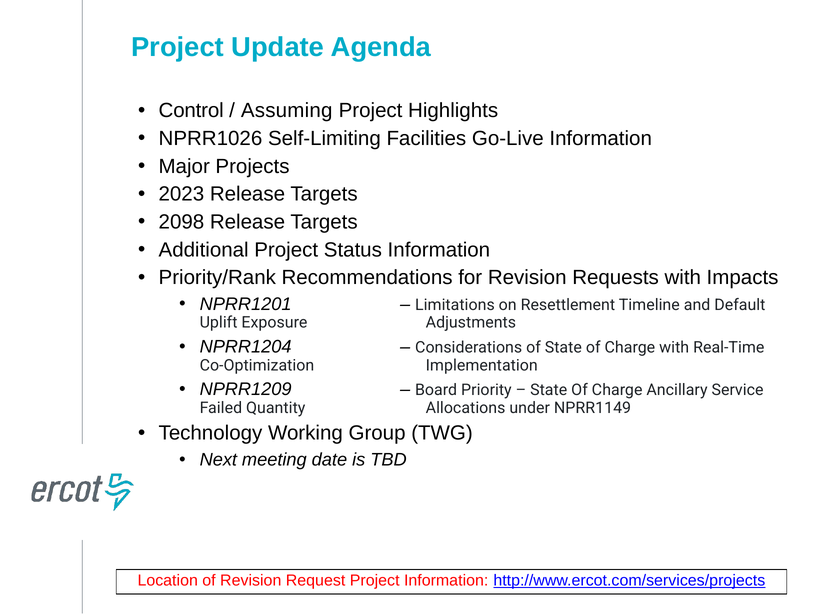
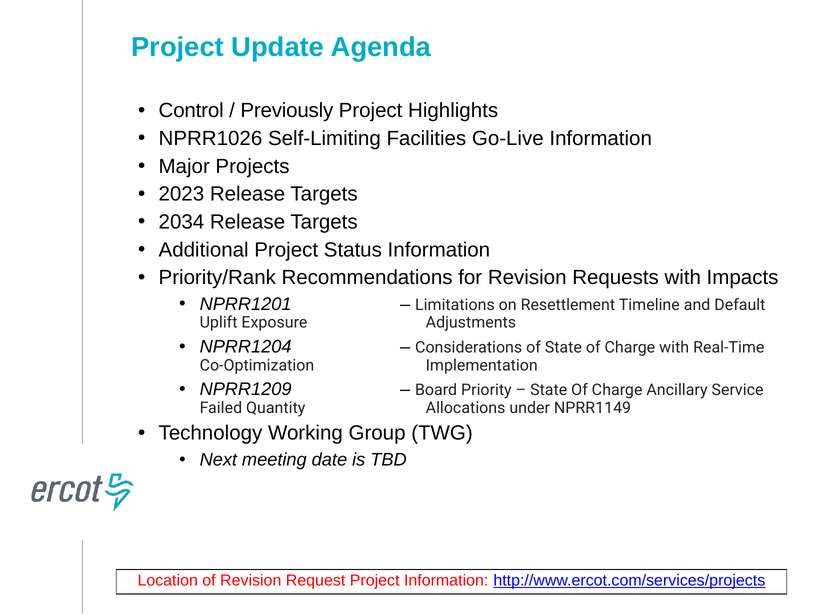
Assuming: Assuming -> Previously
2098: 2098 -> 2034
